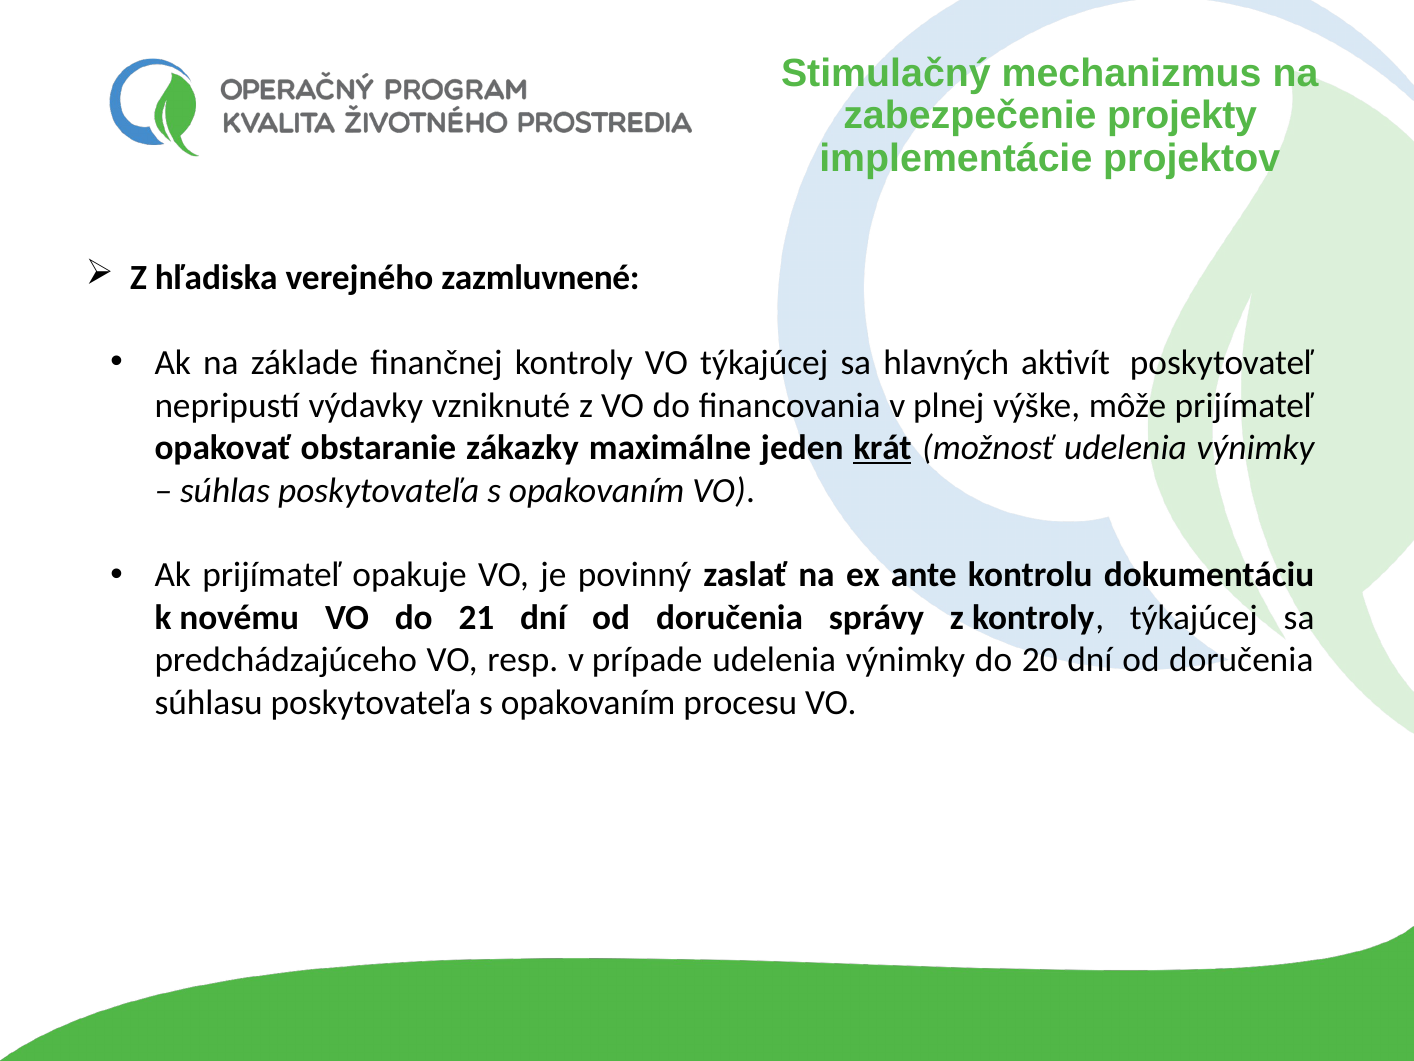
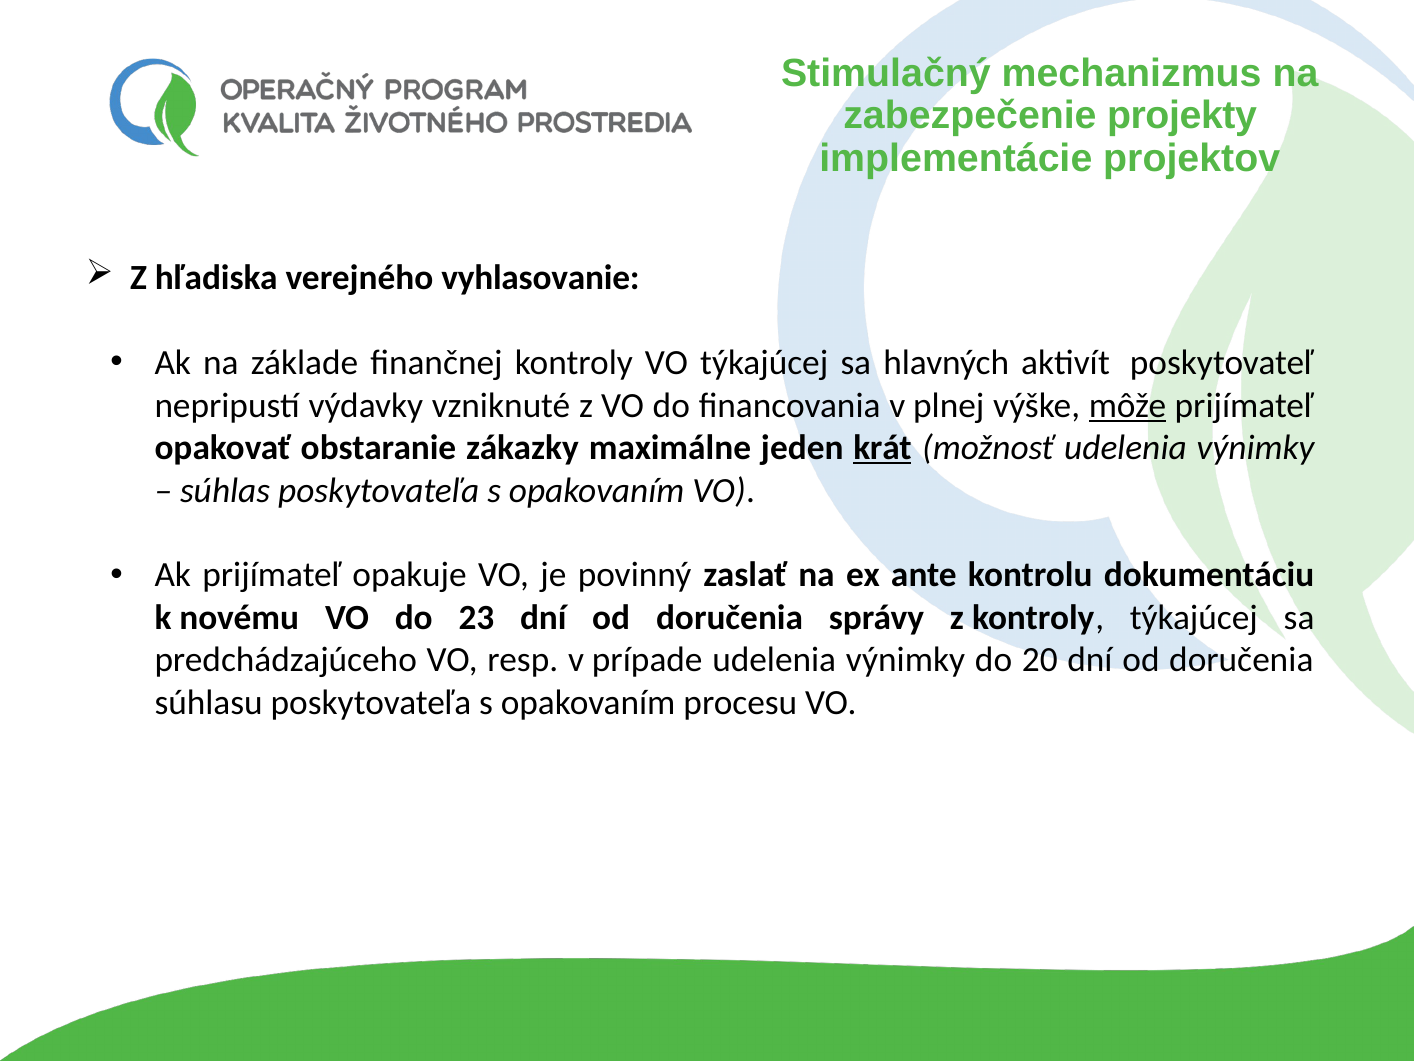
zazmluvnené: zazmluvnené -> vyhlasovanie
môže underline: none -> present
21: 21 -> 23
